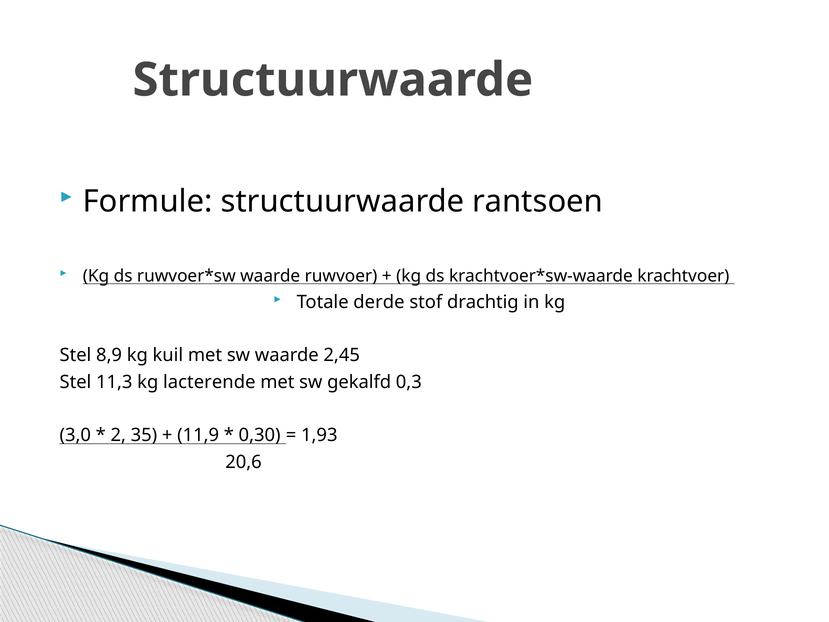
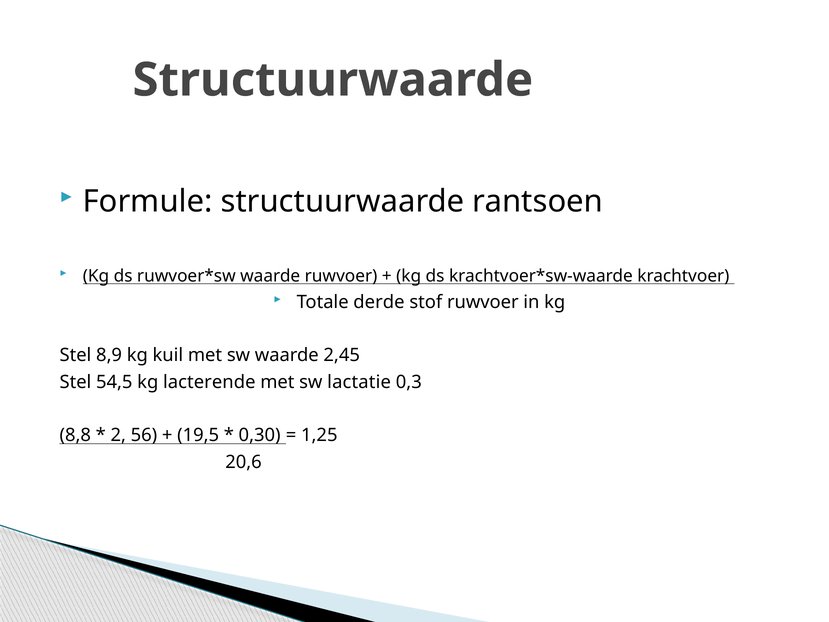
stof drachtig: drachtig -> ruwvoer
11,3: 11,3 -> 54,5
gekalfd: gekalfd -> lactatie
3,0: 3,0 -> 8,8
35: 35 -> 56
11,9: 11,9 -> 19,5
1,93: 1,93 -> 1,25
